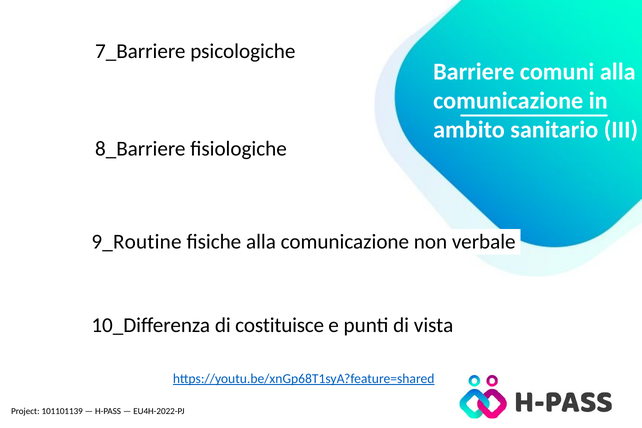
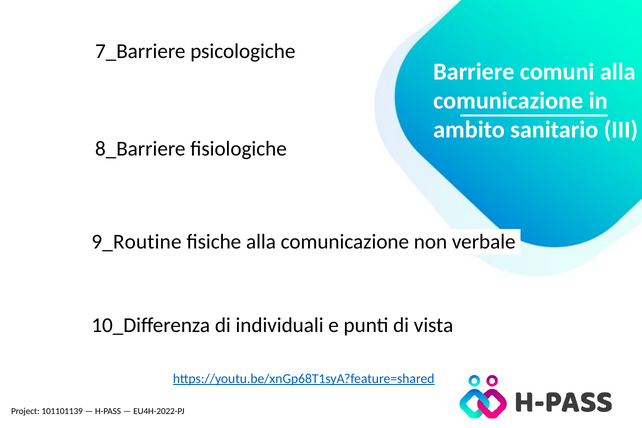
costituisce: costituisce -> individuali
